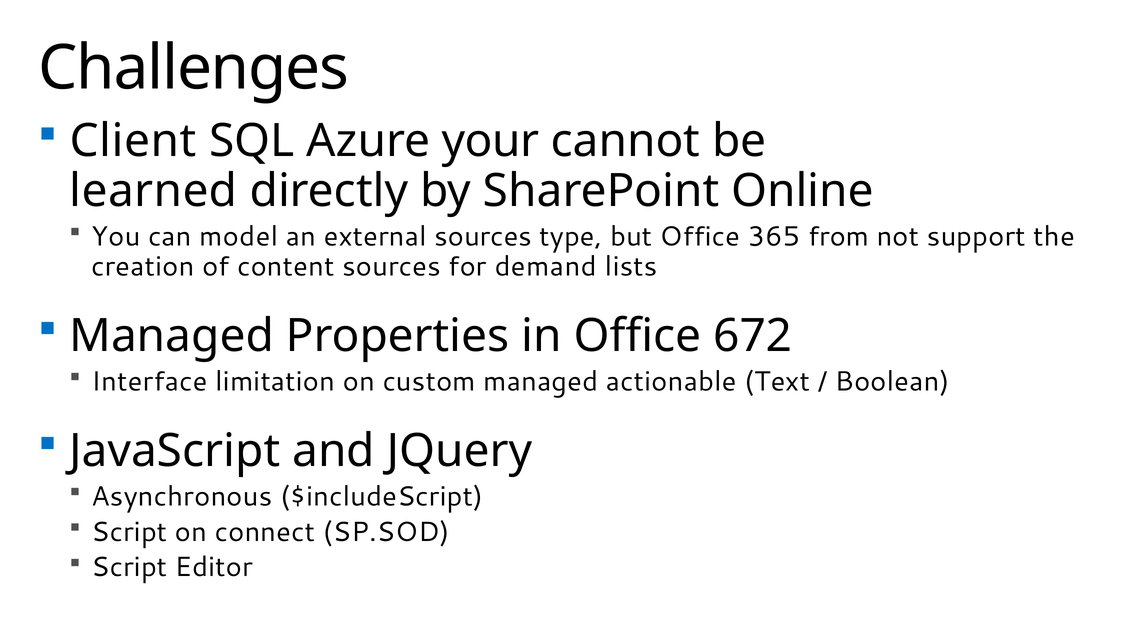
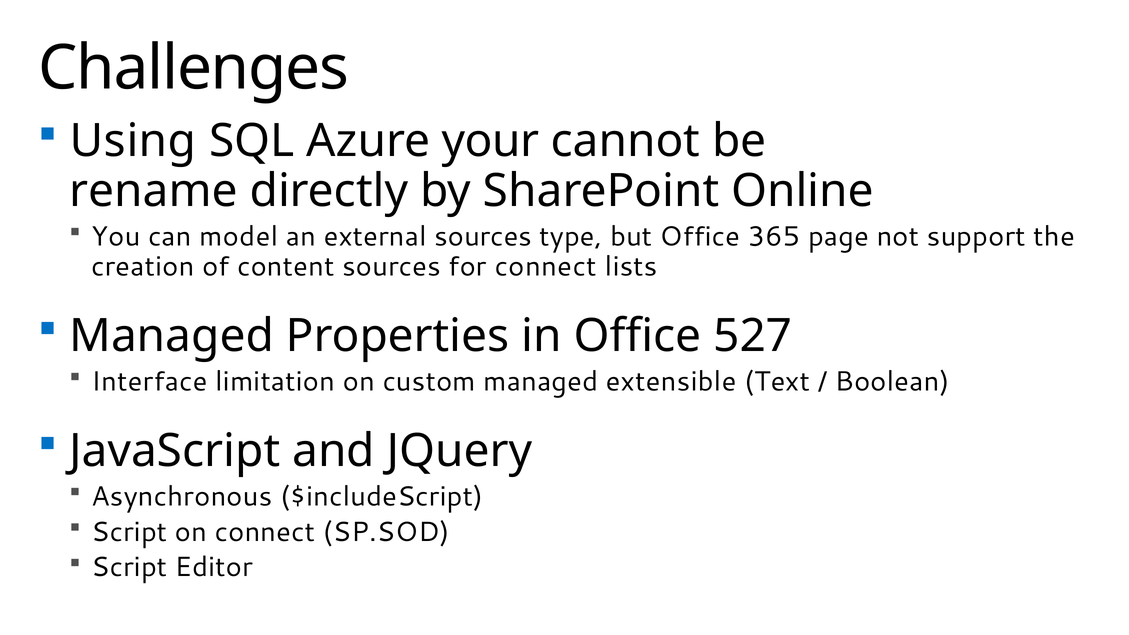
Client: Client -> Using
learned: learned -> rename
from: from -> page
for demand: demand -> connect
672: 672 -> 527
actionable: actionable -> extensible
